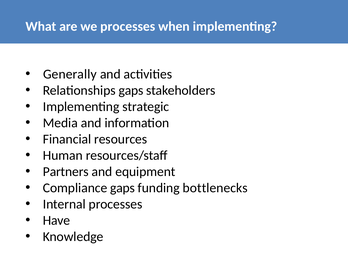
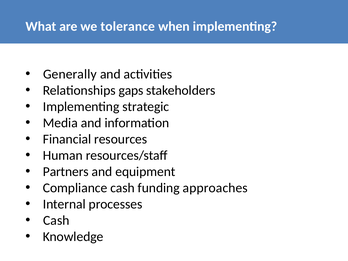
we processes: processes -> tolerance
Compliance gaps: gaps -> cash
bottlenecks: bottlenecks -> approaches
Have at (56, 220): Have -> Cash
